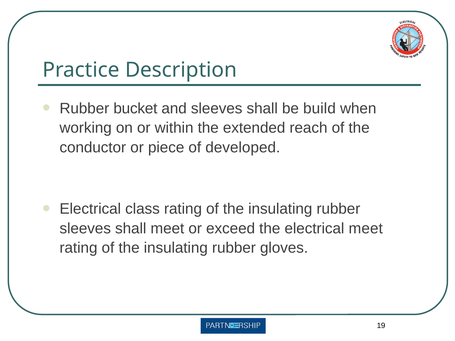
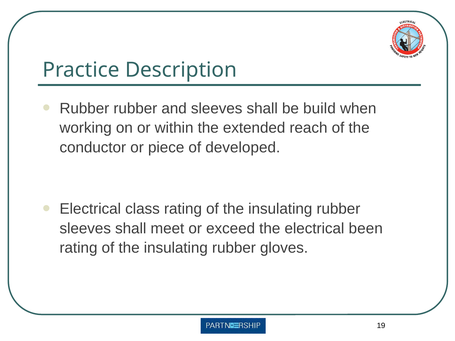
Rubber bucket: bucket -> rubber
electrical meet: meet -> been
